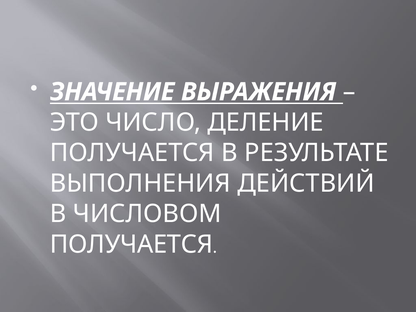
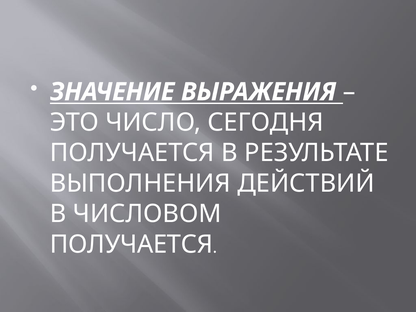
ДЕЛЕНИЕ: ДЕЛЕНИЕ -> СЕГОДНЯ
